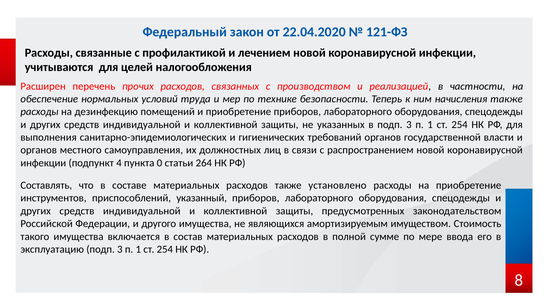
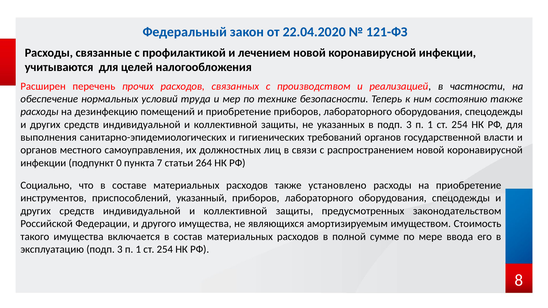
начисления: начисления -> состоянию
4: 4 -> 0
0: 0 -> 7
Составлять: Составлять -> Социально
